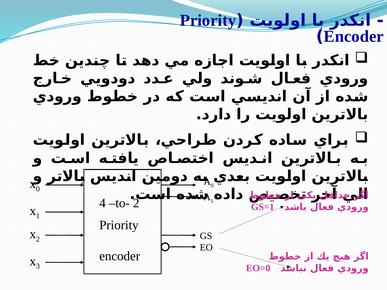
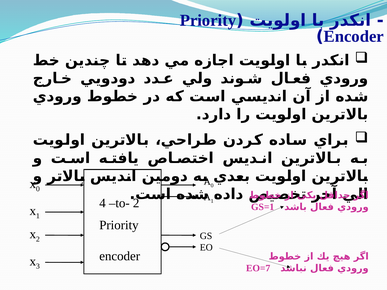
EO=0: EO=0 -> EO=7
